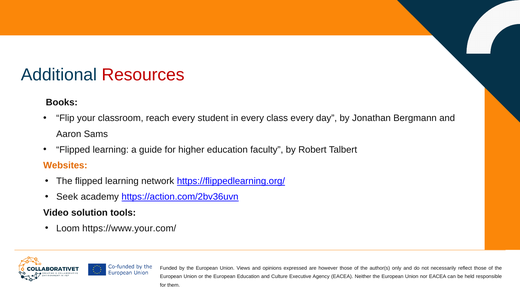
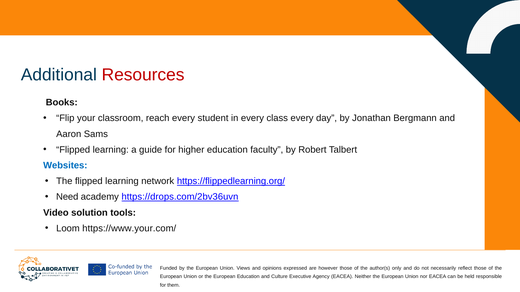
Websites colour: orange -> blue
Seek: Seek -> Need
https://action.com/2bv36uvn: https://action.com/2bv36uvn -> https://drops.com/2bv36uvn
